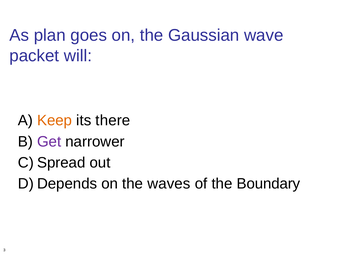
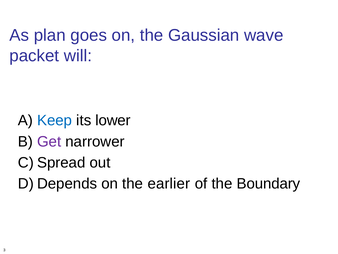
Keep colour: orange -> blue
there: there -> lower
waves: waves -> earlier
